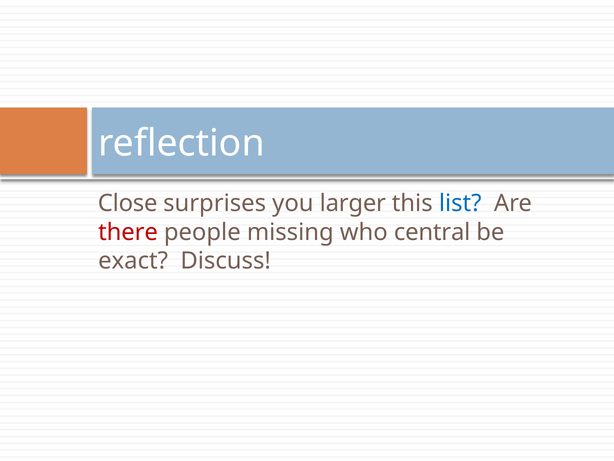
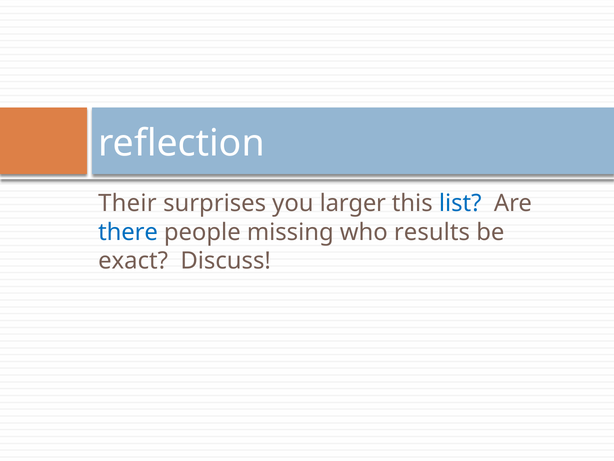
Close: Close -> Their
there colour: red -> blue
central: central -> results
